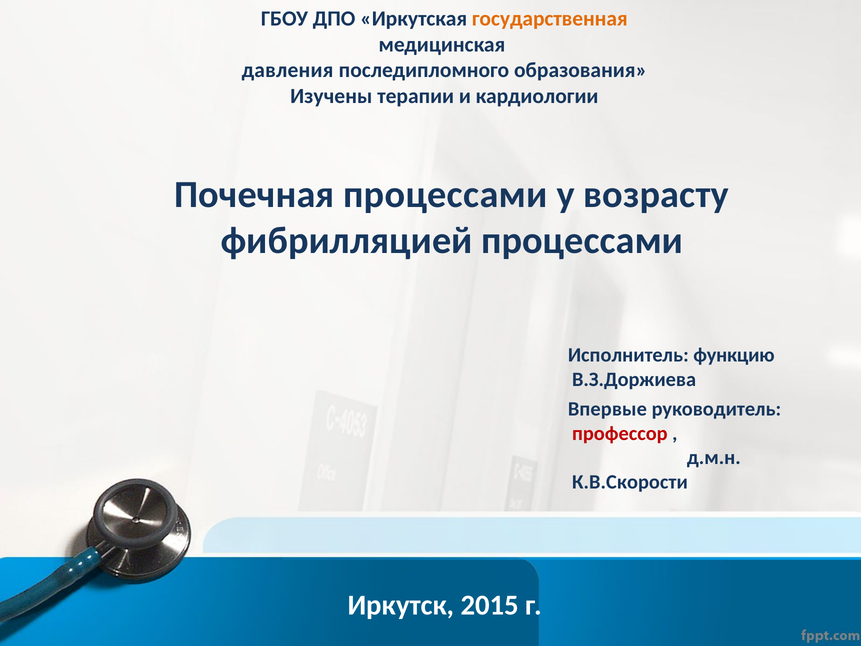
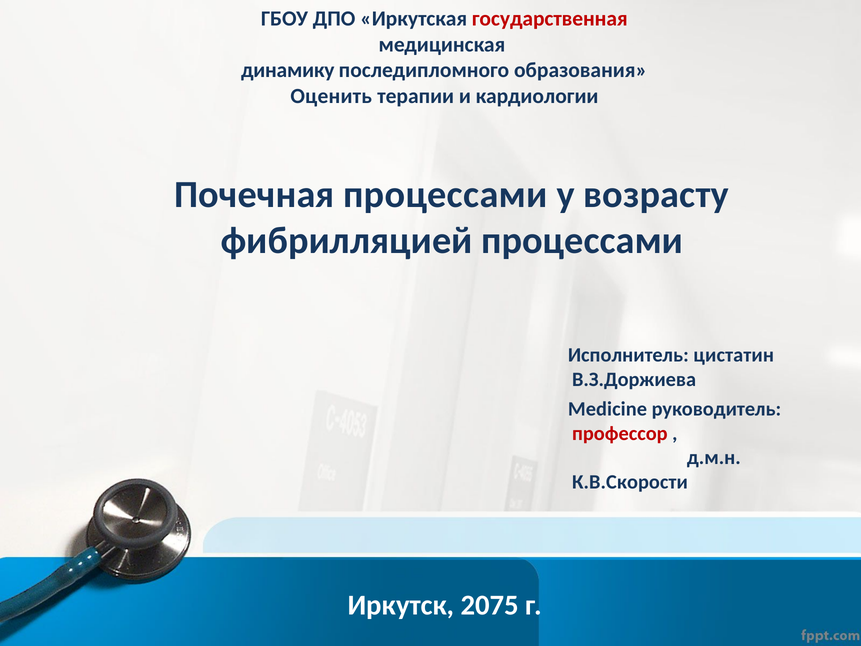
государственная colour: orange -> red
давления: давления -> динамику
Изучены: Изучены -> Оценить
функцию: функцию -> цистатин
Впервые: Впервые -> Medicine
2015: 2015 -> 2075
